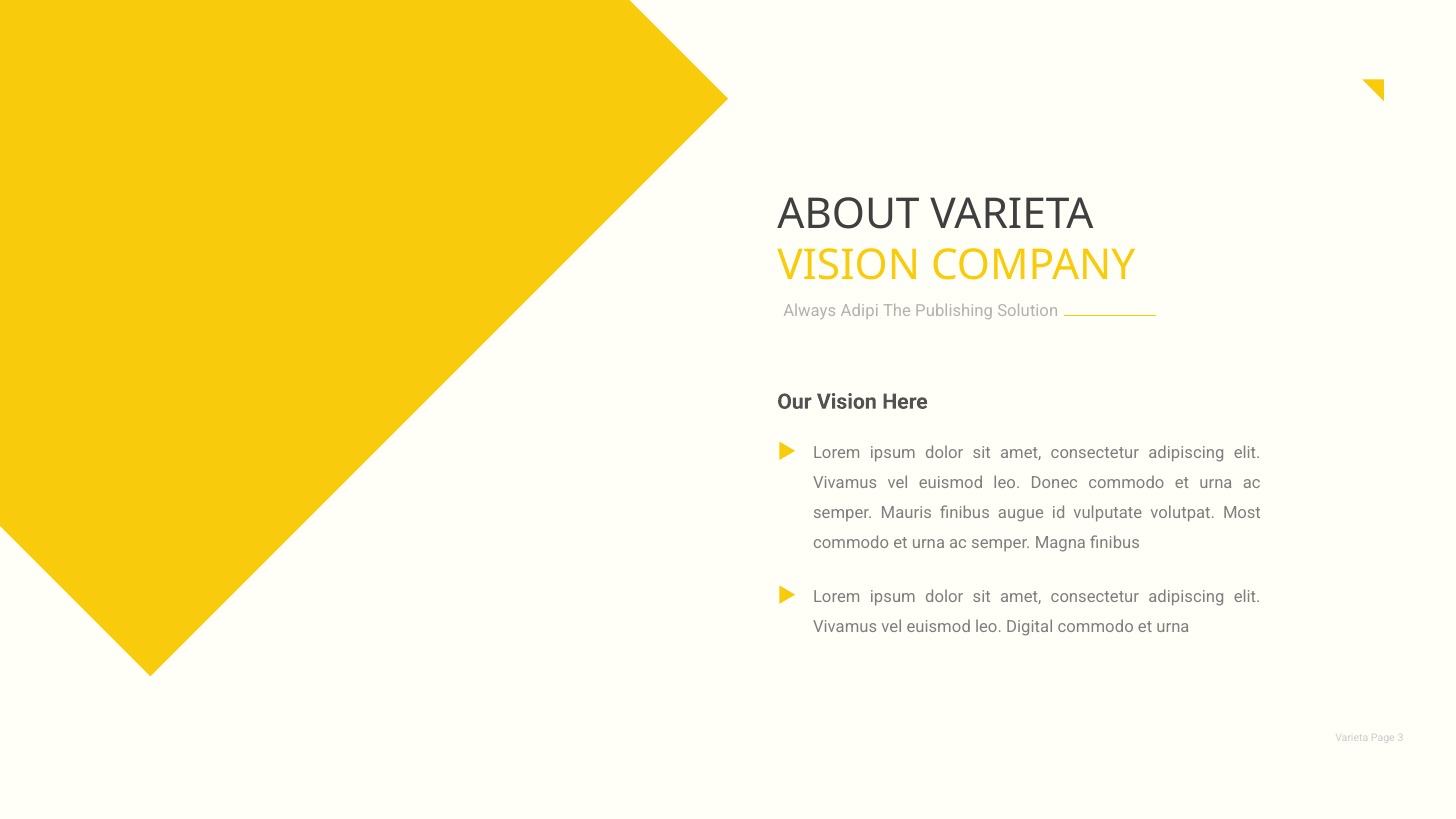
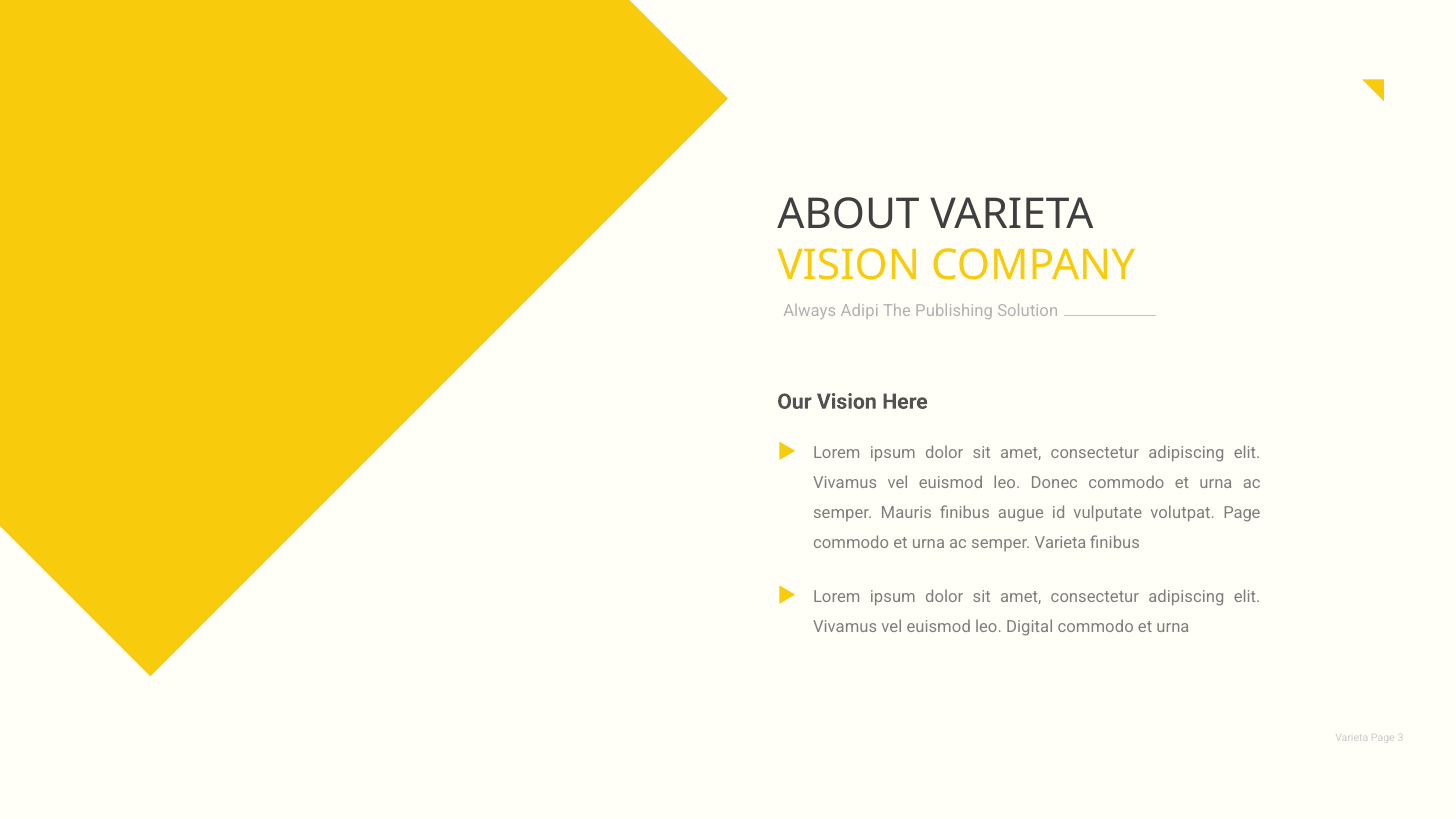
volutpat Most: Most -> Page
semper Magna: Magna -> Varieta
